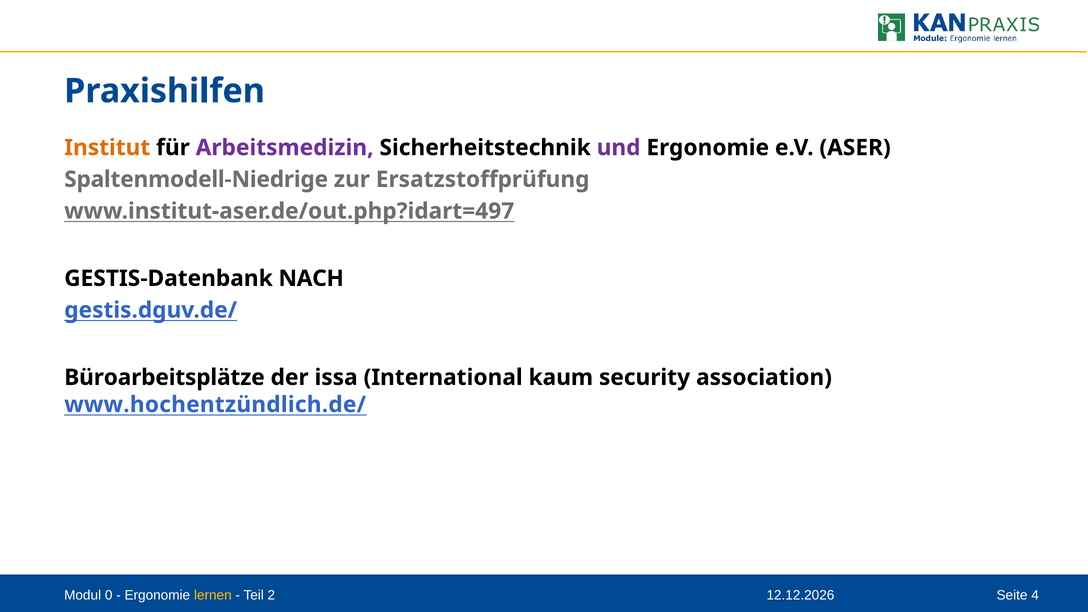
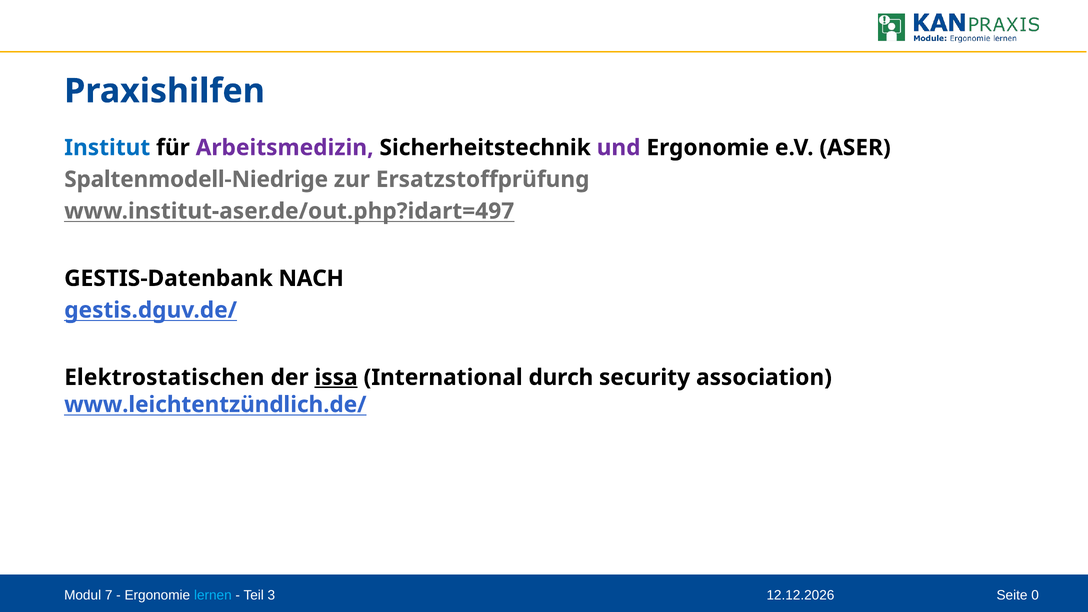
Institut colour: orange -> blue
Büroarbeitsplätze: Büroarbeitsplätze -> Elektrostatischen
issa underline: none -> present
kaum: kaum -> durch
www.hochentzündlich.de/: www.hochentzündlich.de/ -> www.leichtentzündlich.de/
0: 0 -> 7
lernen colour: yellow -> light blue
2: 2 -> 3
4: 4 -> 0
